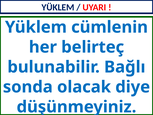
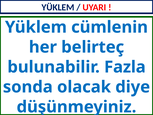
Bağlı: Bağlı -> Fazla
